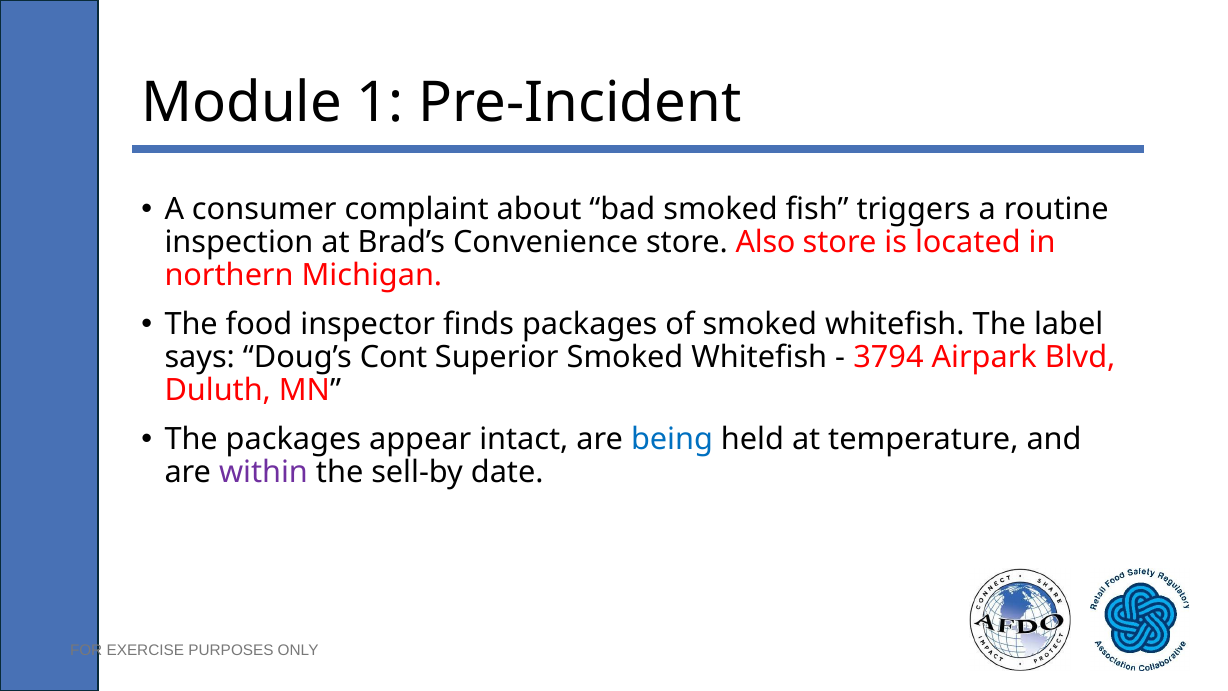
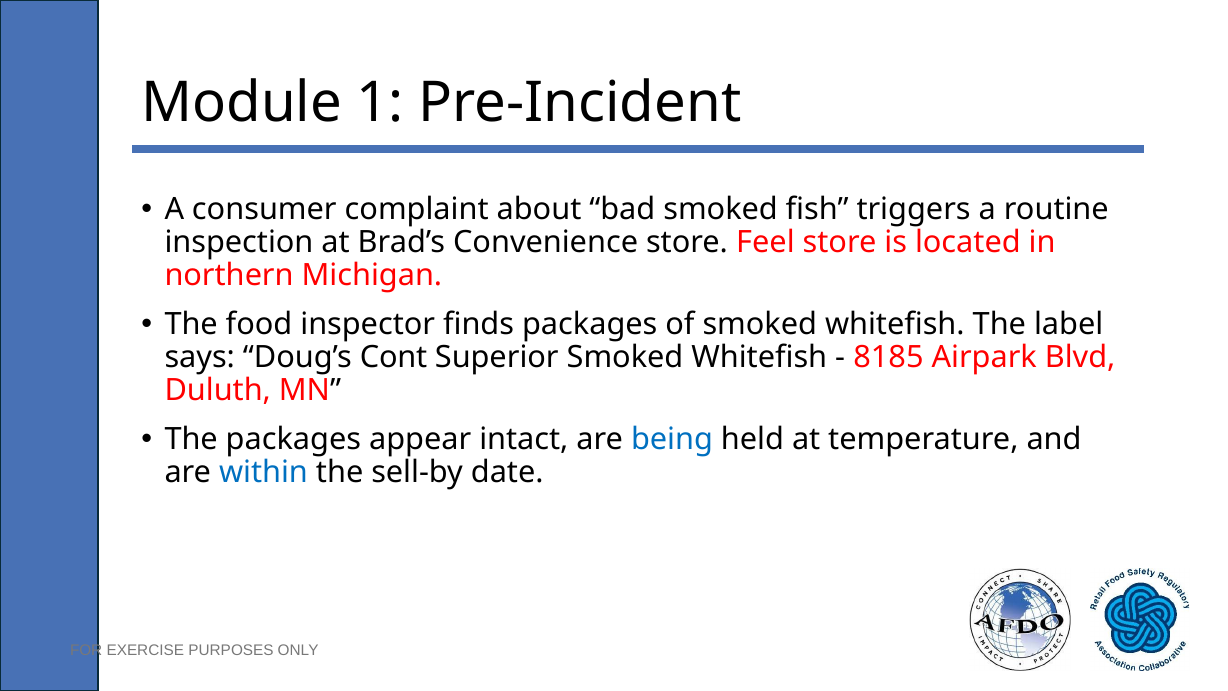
Also: Also -> Feel
3794: 3794 -> 8185
within colour: purple -> blue
